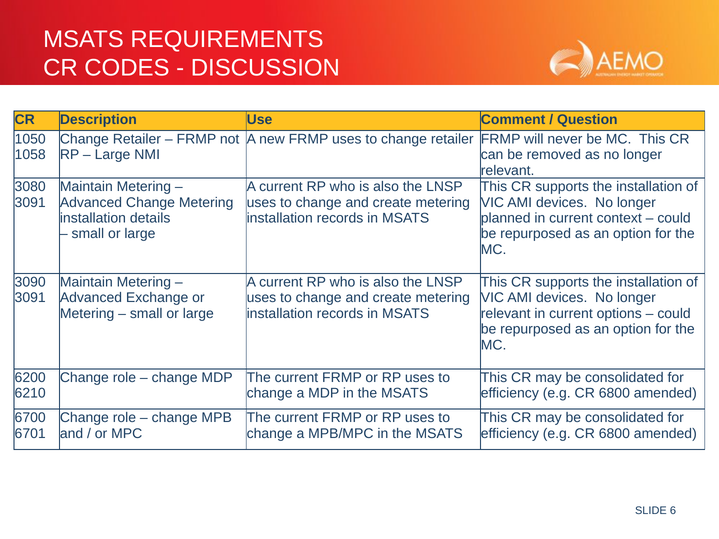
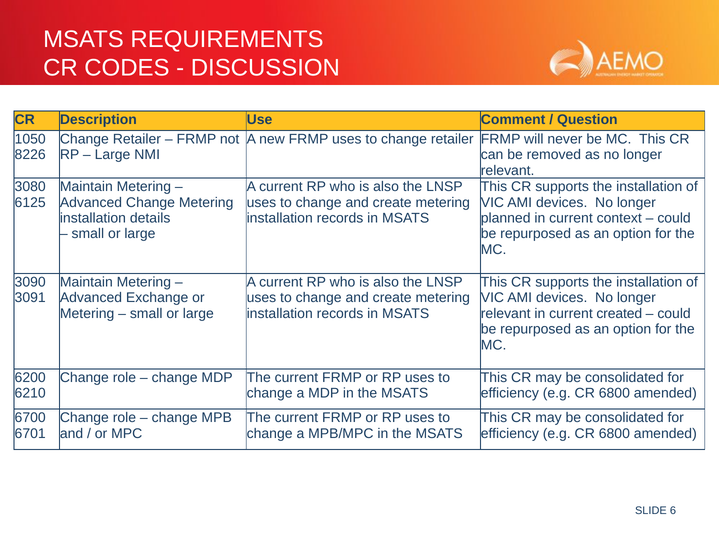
1058: 1058 -> 8226
3091 at (30, 203): 3091 -> 6125
options: options -> created
